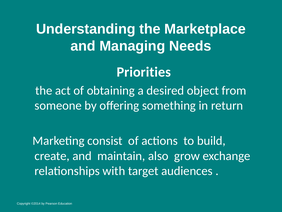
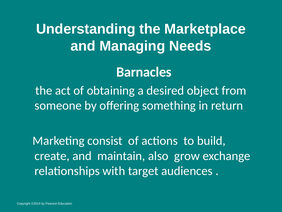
Priorities: Priorities -> Barnacles
